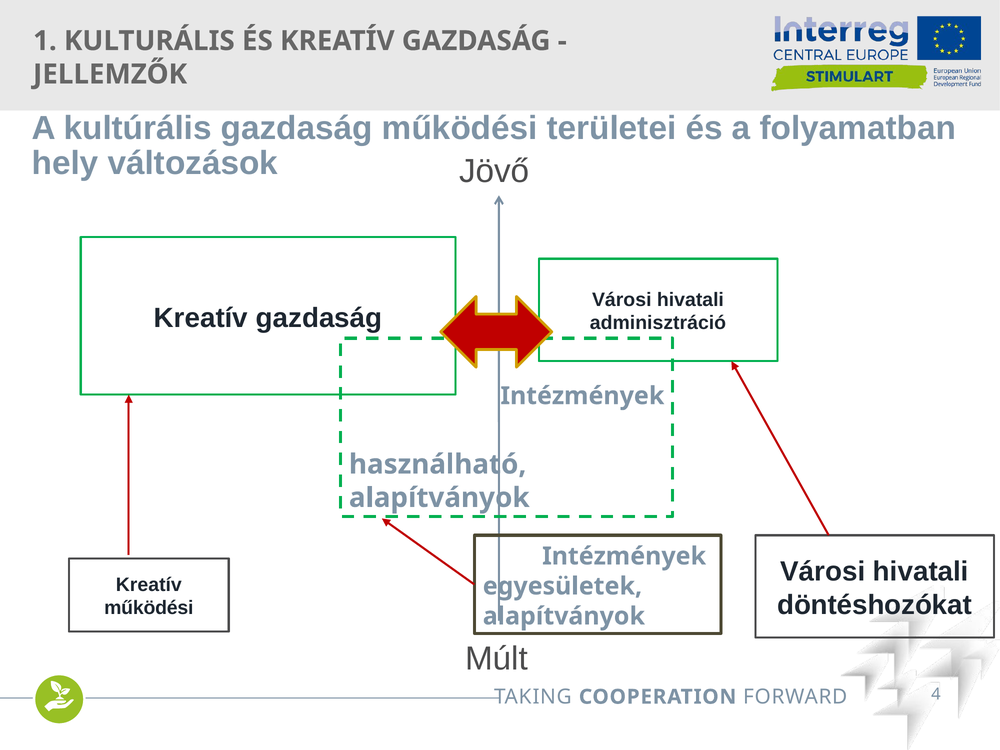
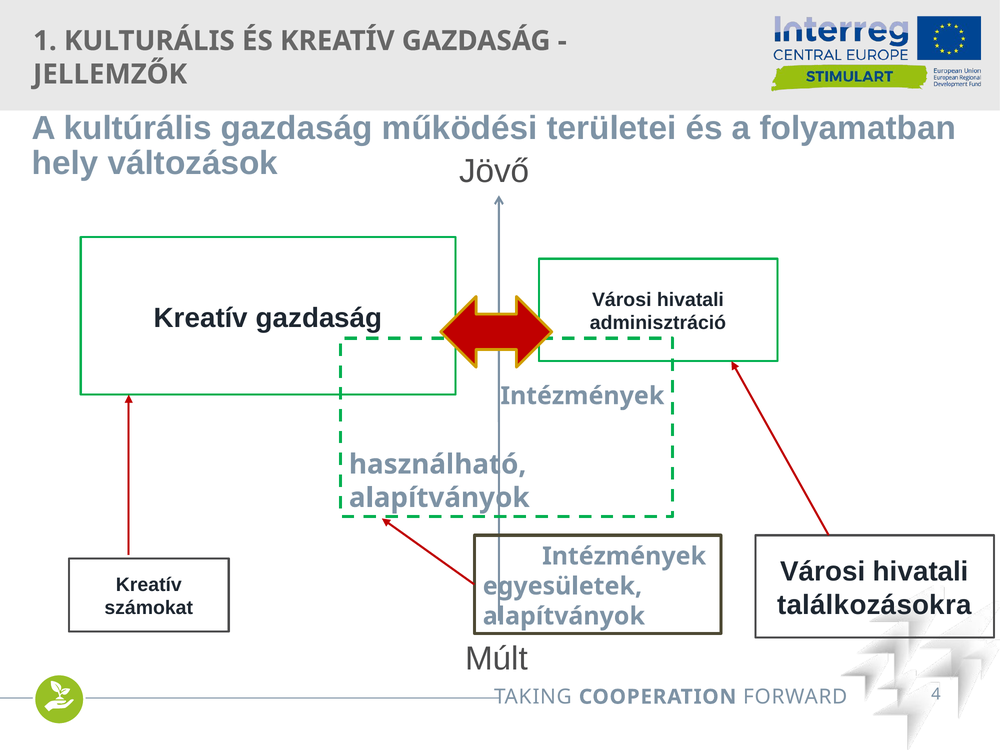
döntéshozókat: döntéshozókat -> találkozásokra
működési at (149, 608): működési -> számokat
